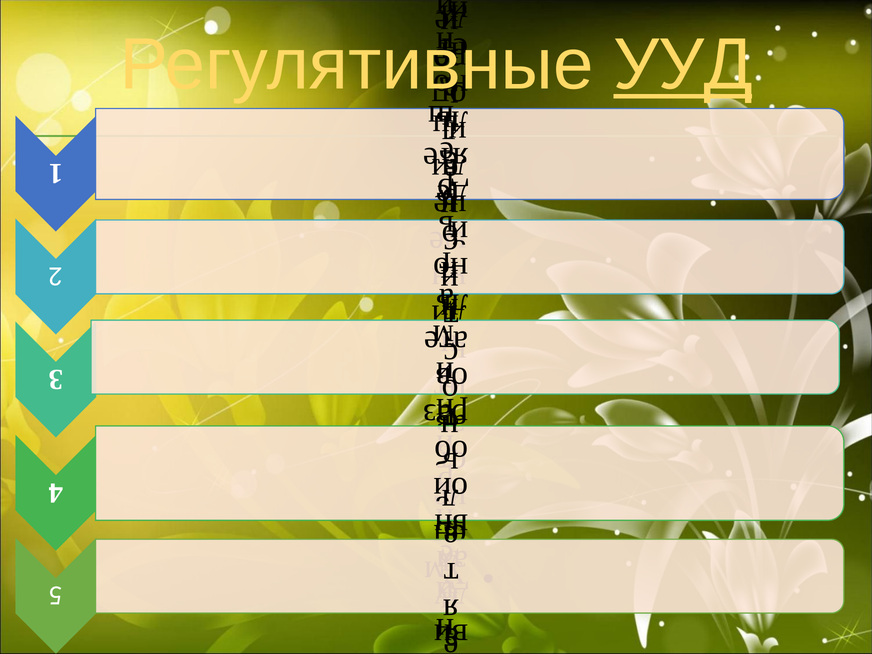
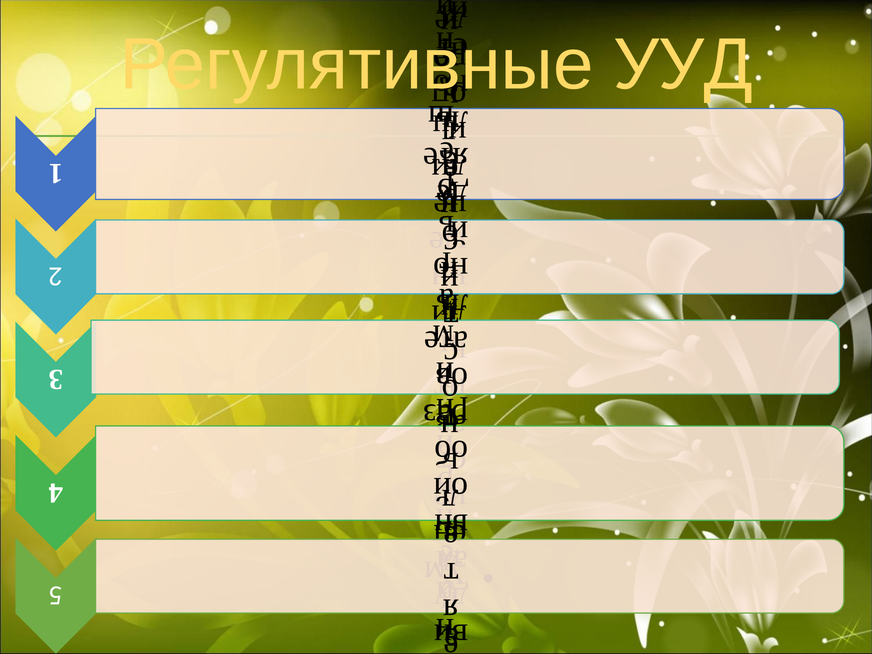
УУД underline: present -> none
